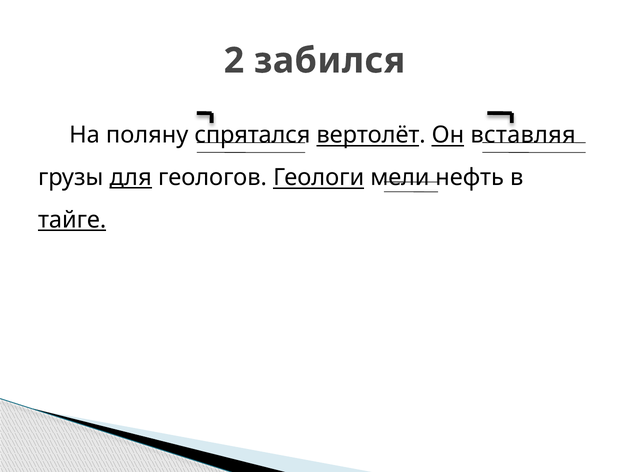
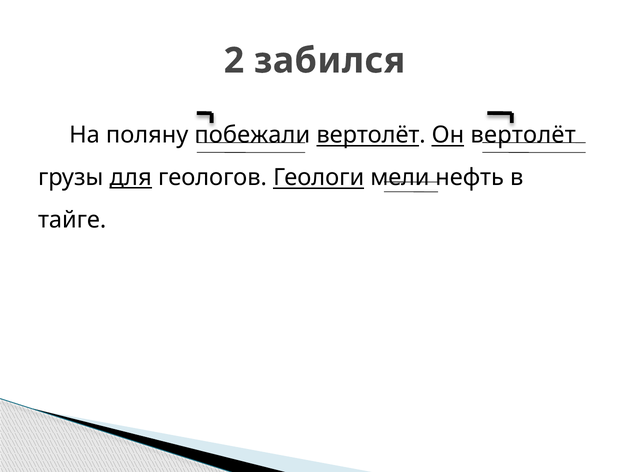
спрятался: спрятался -> побежали
Он вставляя: вставляя -> вертолёт
тайге underline: present -> none
